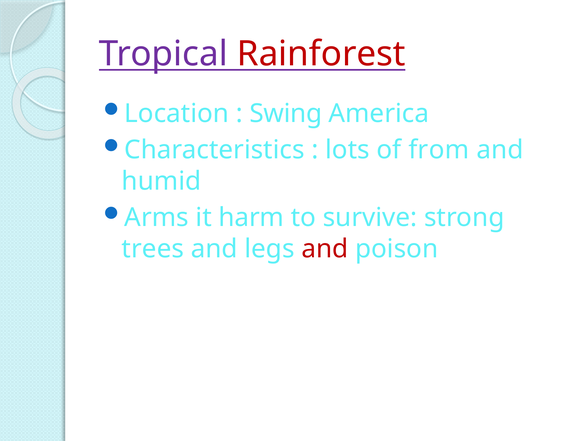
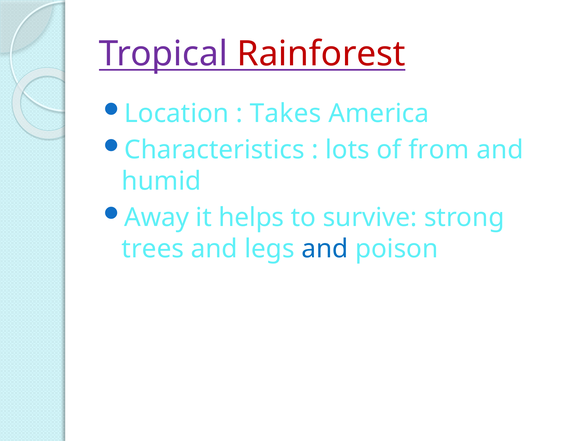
Swing: Swing -> Takes
Arms: Arms -> Away
harm: harm -> helps
and at (325, 249) colour: red -> blue
